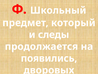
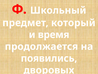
следы: следы -> время
